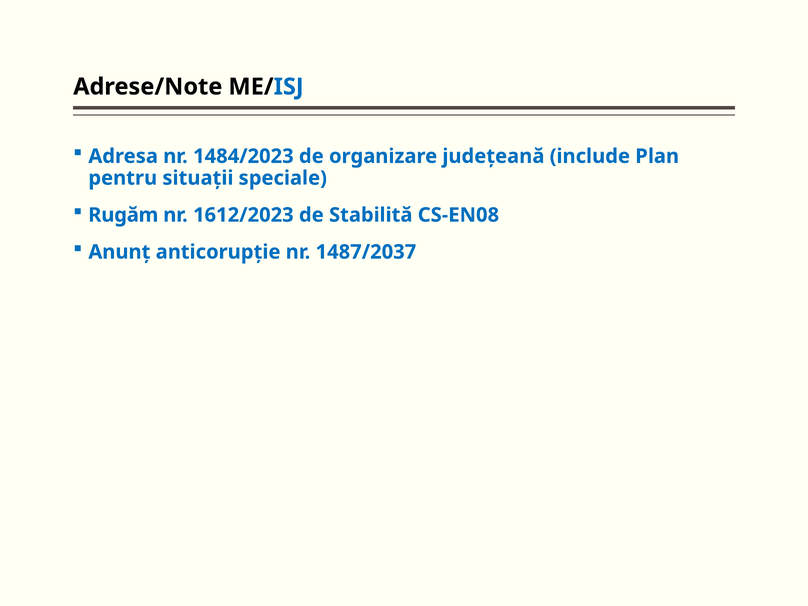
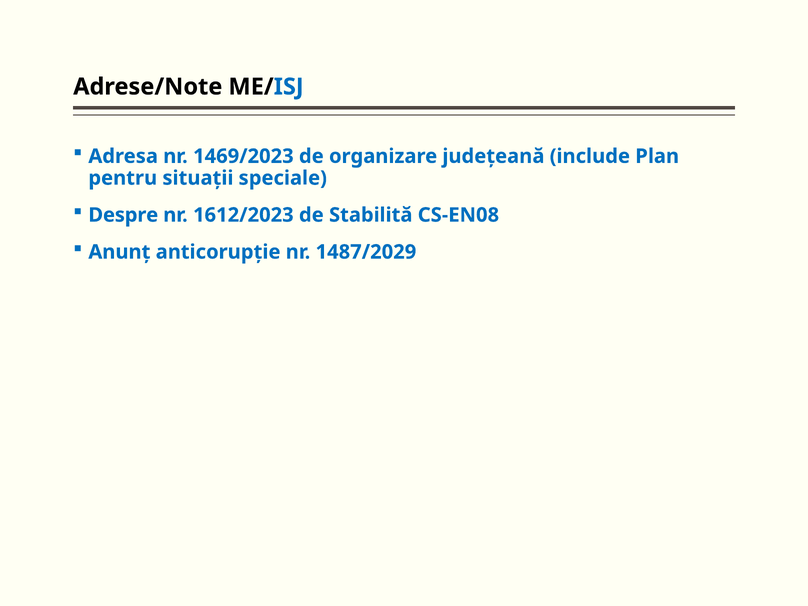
1484/2023: 1484/2023 -> 1469/2023
Rugăm: Rugăm -> Despre
1487/2037: 1487/2037 -> 1487/2029
